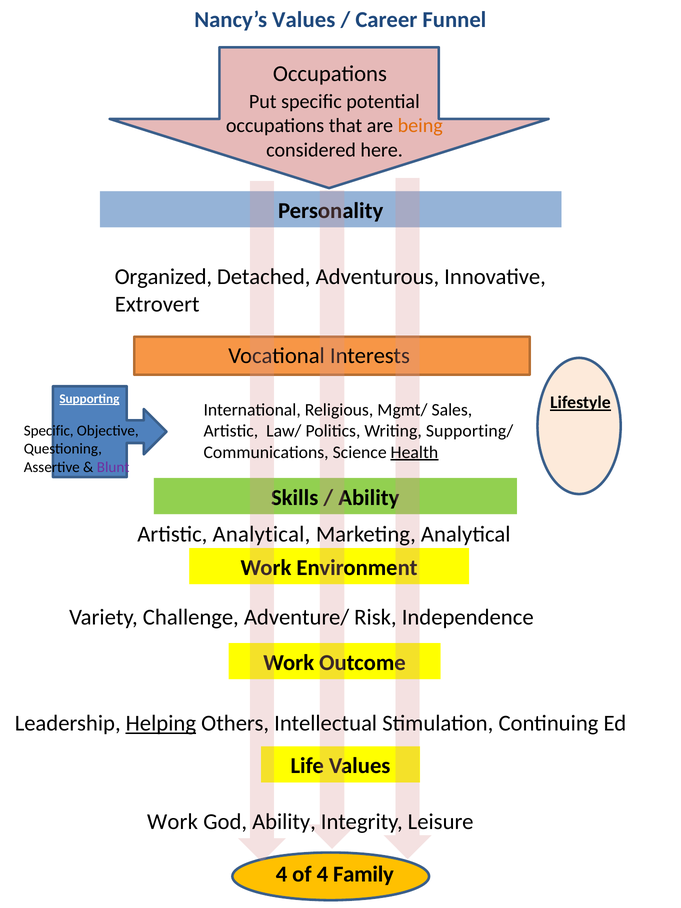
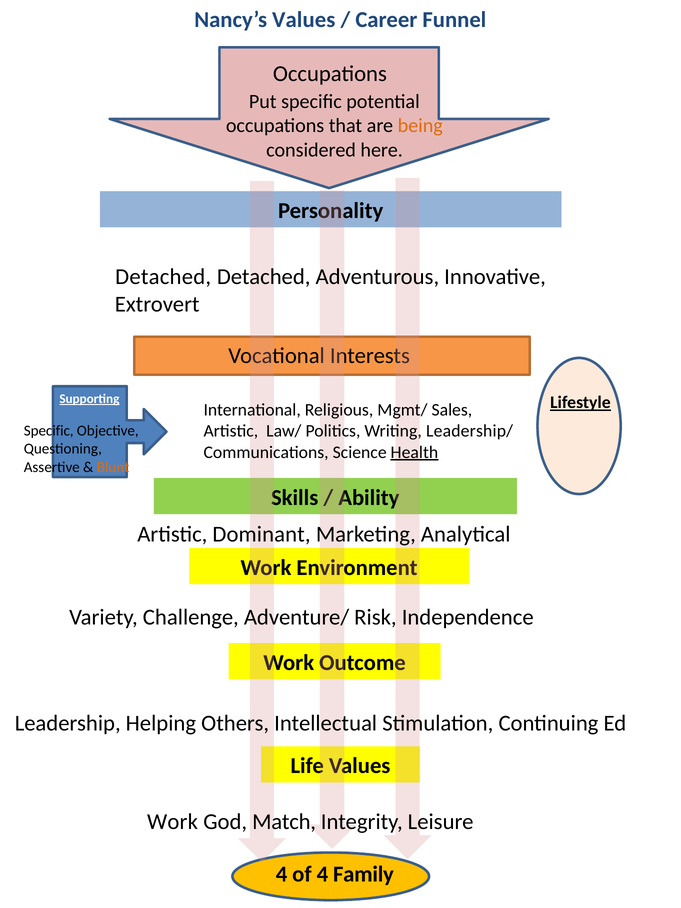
Organized at (163, 277): Organized -> Detached
Supporting/: Supporting/ -> Leadership/
Blunt colour: purple -> orange
Artistic Analytical: Analytical -> Dominant
Helping underline: present -> none
God Ability: Ability -> Match
